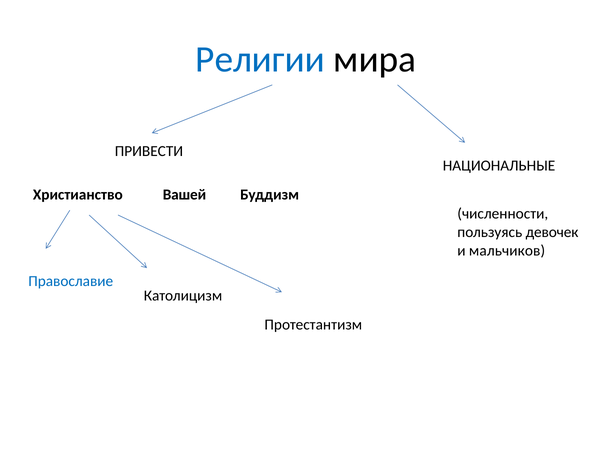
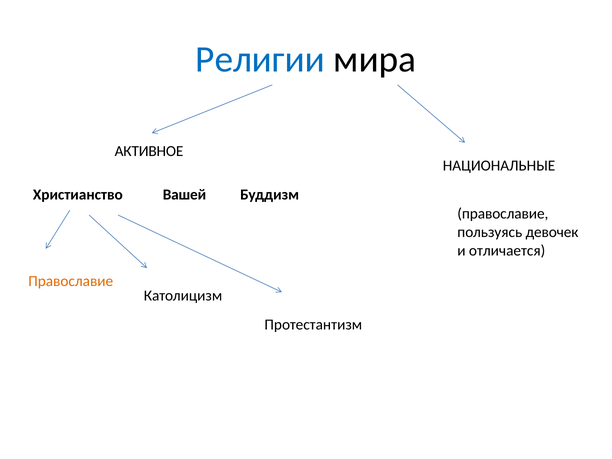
ПРИВЕСТИ: ПРИВЕСТИ -> АКТИВНОЕ
численности at (503, 214): численности -> православие
мальчиков: мальчиков -> отличается
Православие at (71, 281) colour: blue -> orange
